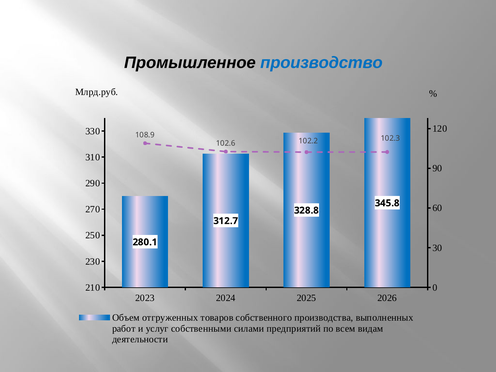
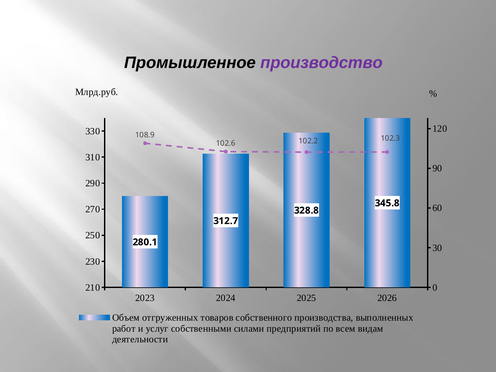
производство colour: blue -> purple
